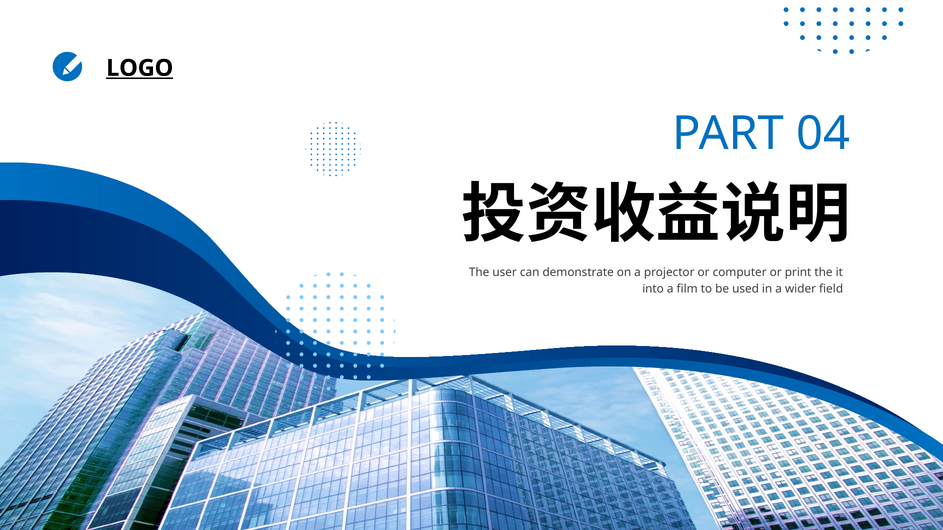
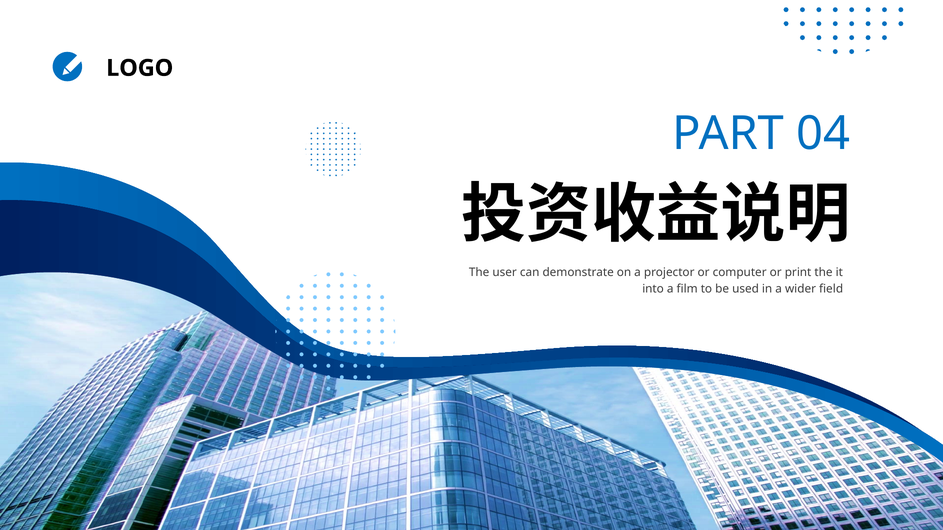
LOGO underline: present -> none
